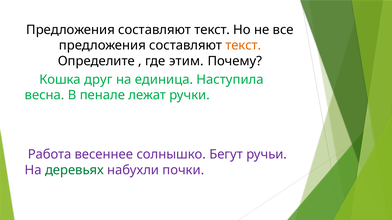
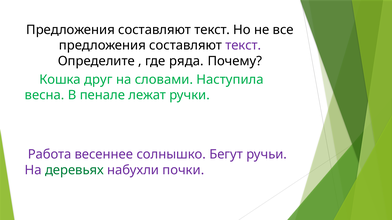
текст at (243, 46) colour: orange -> purple
этим: этим -> ряда
единица: единица -> словами
